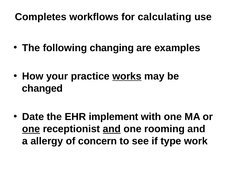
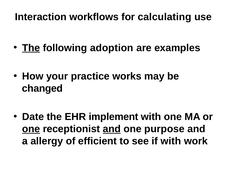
Completes: Completes -> Interaction
The at (31, 48) underline: none -> present
changing: changing -> adoption
works underline: present -> none
rooming: rooming -> purpose
concern: concern -> efficient
if type: type -> with
